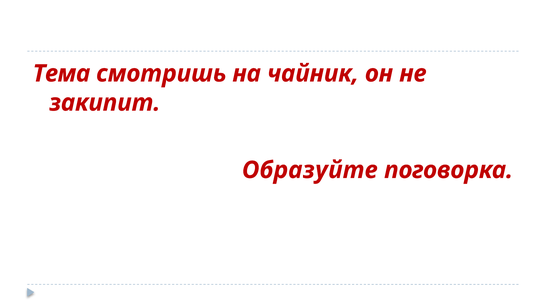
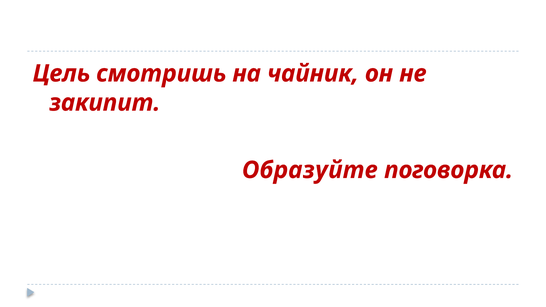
Тема: Тема -> Цель
